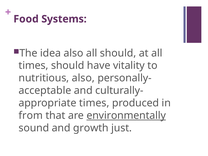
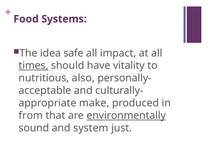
idea also: also -> safe
all should: should -> impact
times at (34, 66) underline: none -> present
times at (94, 103): times -> make
growth: growth -> system
